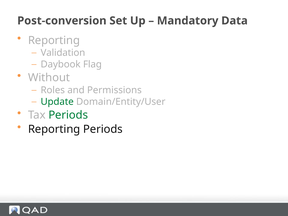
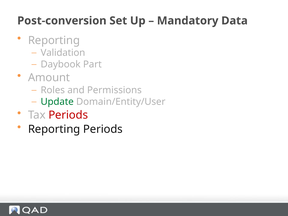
Flag: Flag -> Part
Without: Without -> Amount
Periods at (68, 115) colour: green -> red
